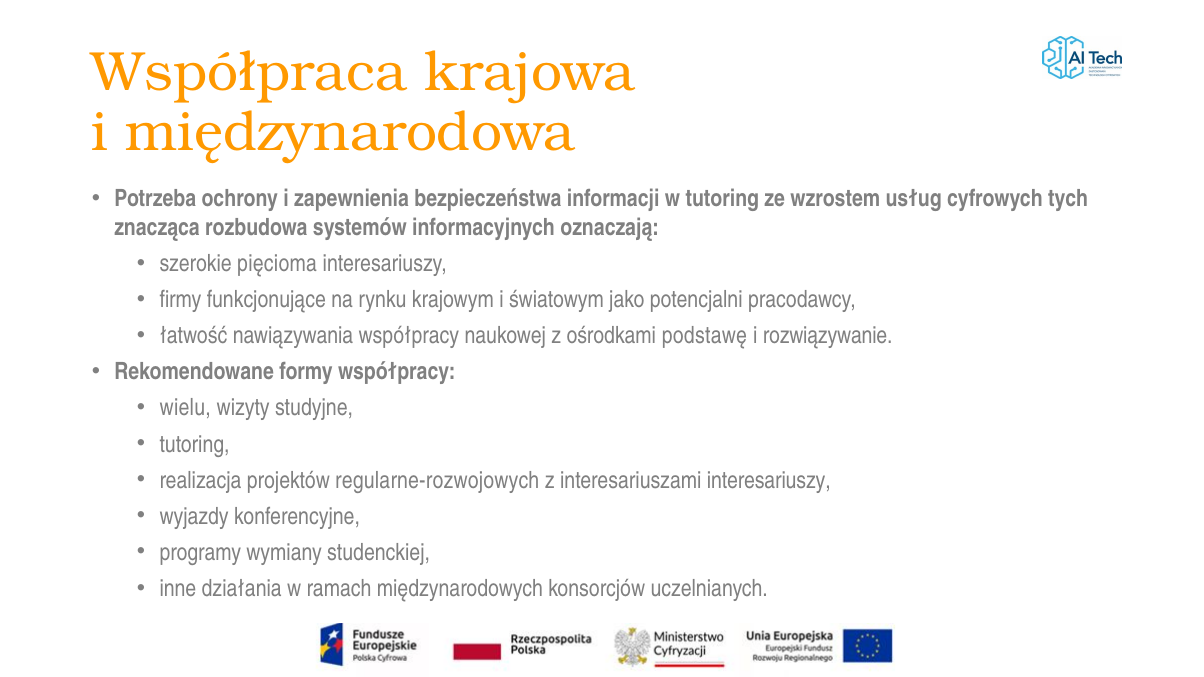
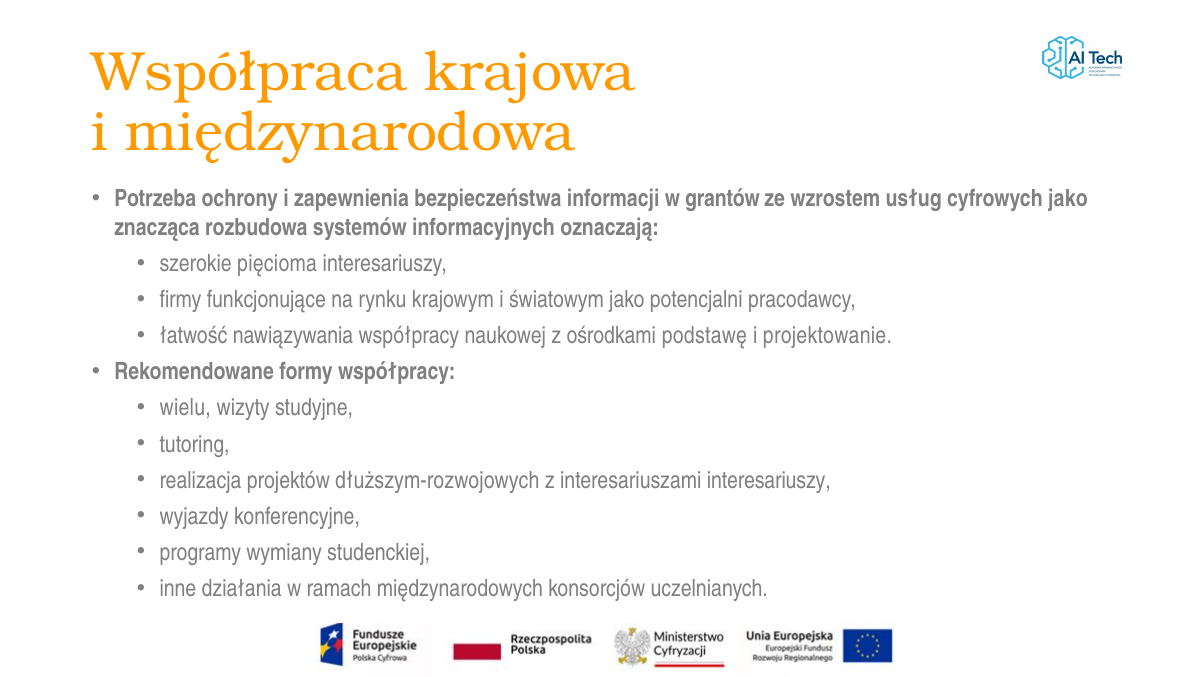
w tutoring: tutoring -> grantów
cyfrowych tych: tych -> jako
rozwiązywanie: rozwiązywanie -> projektowanie
regularne-rozwojowych: regularne-rozwojowych -> dłuższym-rozwojowych
